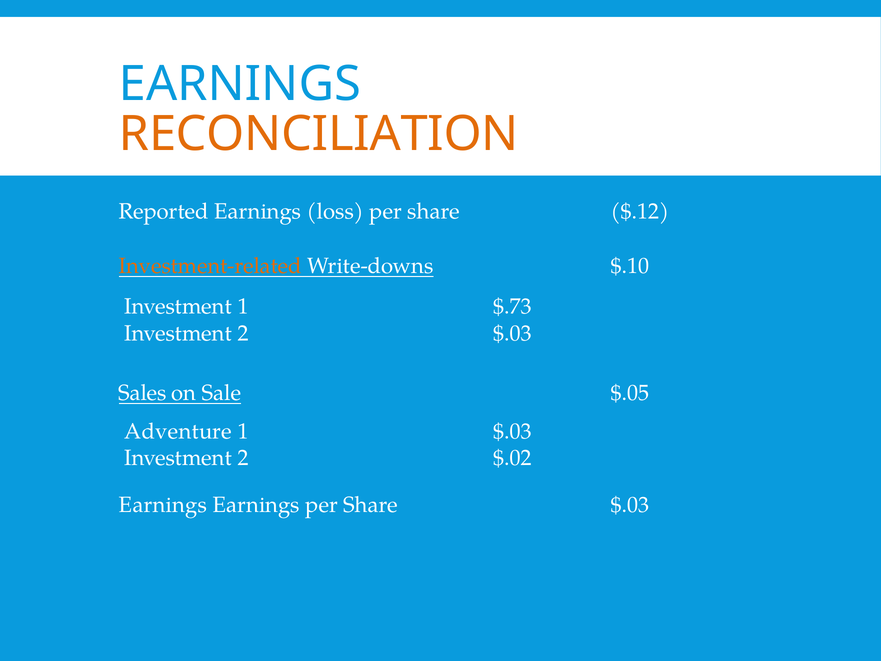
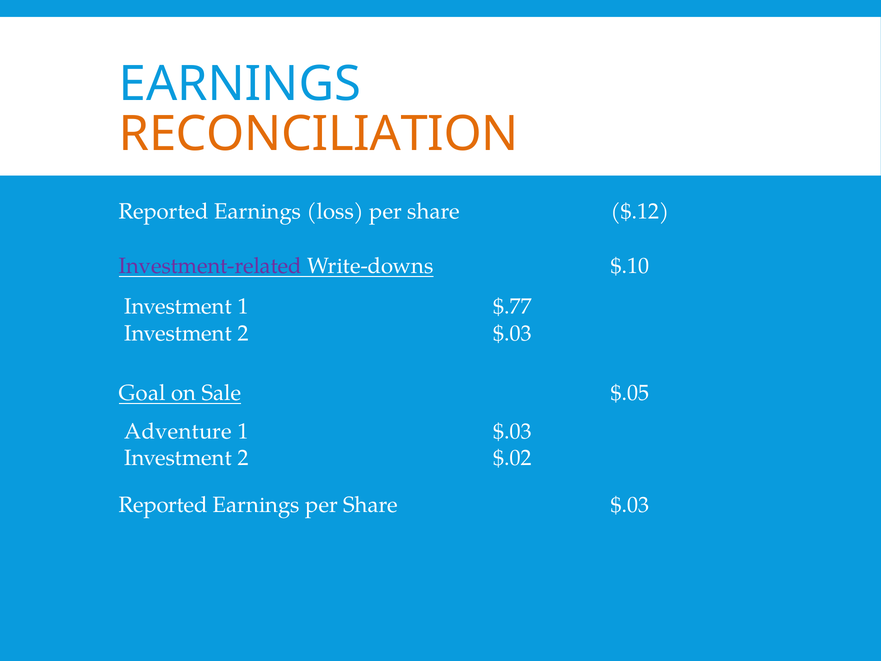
Investment-related colour: orange -> purple
$.73: $.73 -> $.77
Sales: Sales -> Goal
Earnings at (163, 505): Earnings -> Reported
